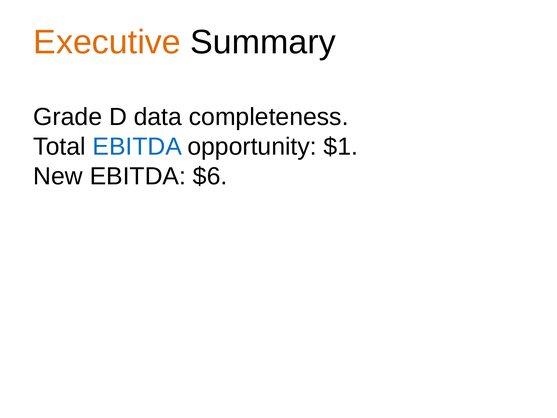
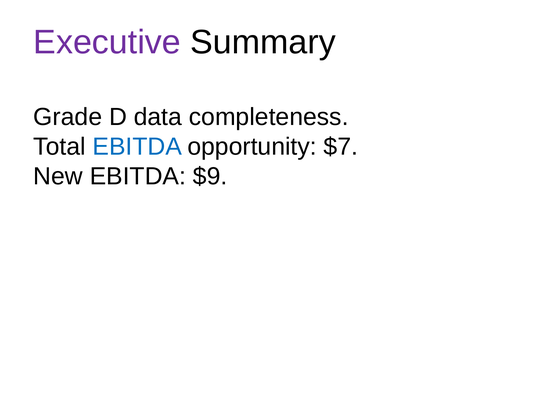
Executive colour: orange -> purple
$1: $1 -> $7
$6: $6 -> $9
